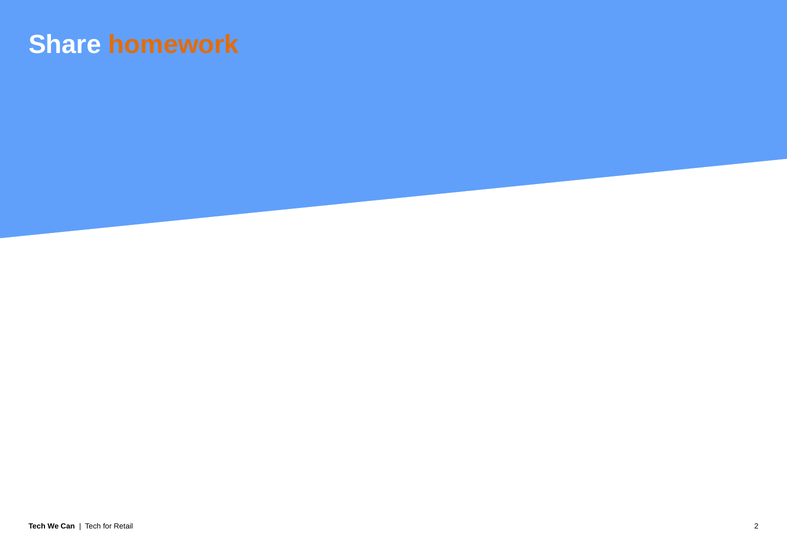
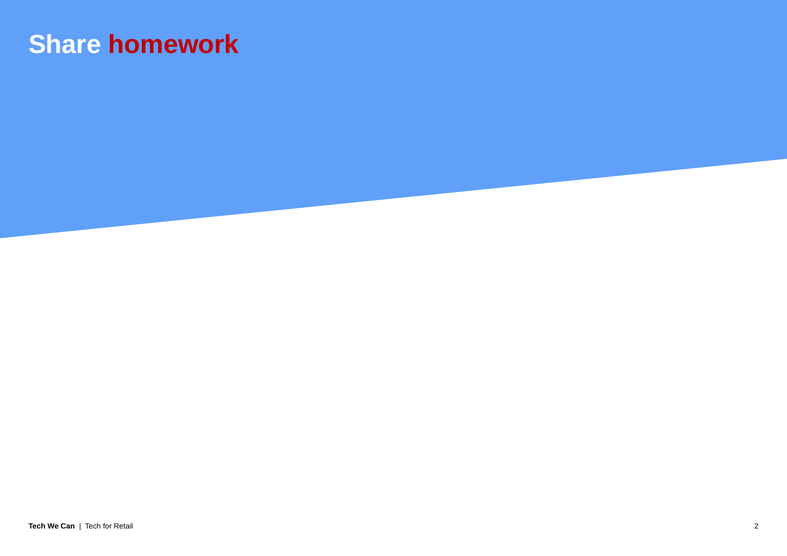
homework colour: orange -> red
